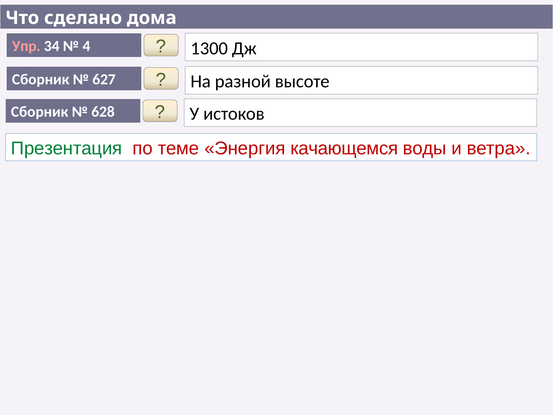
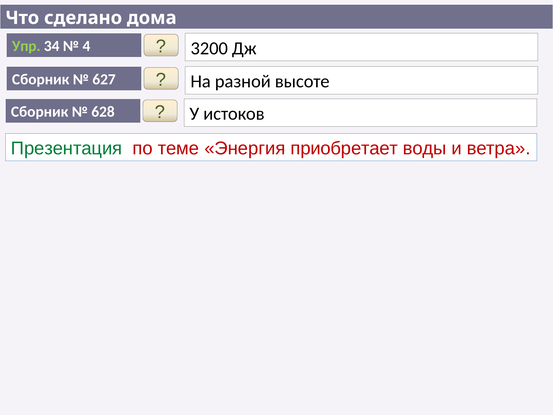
Упр colour: pink -> light green
1300: 1300 -> 3200
качающемся: качающемся -> приобретает
